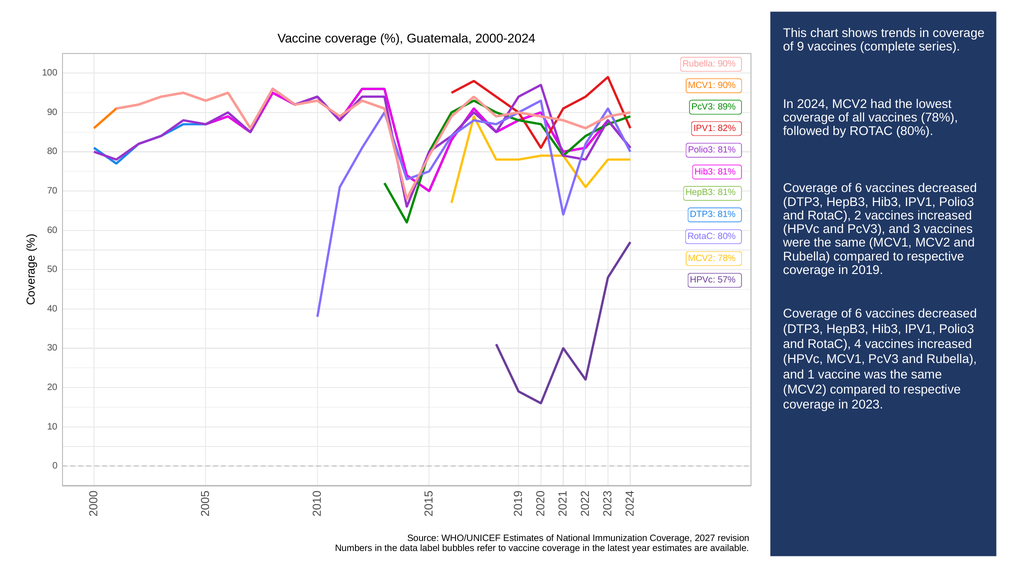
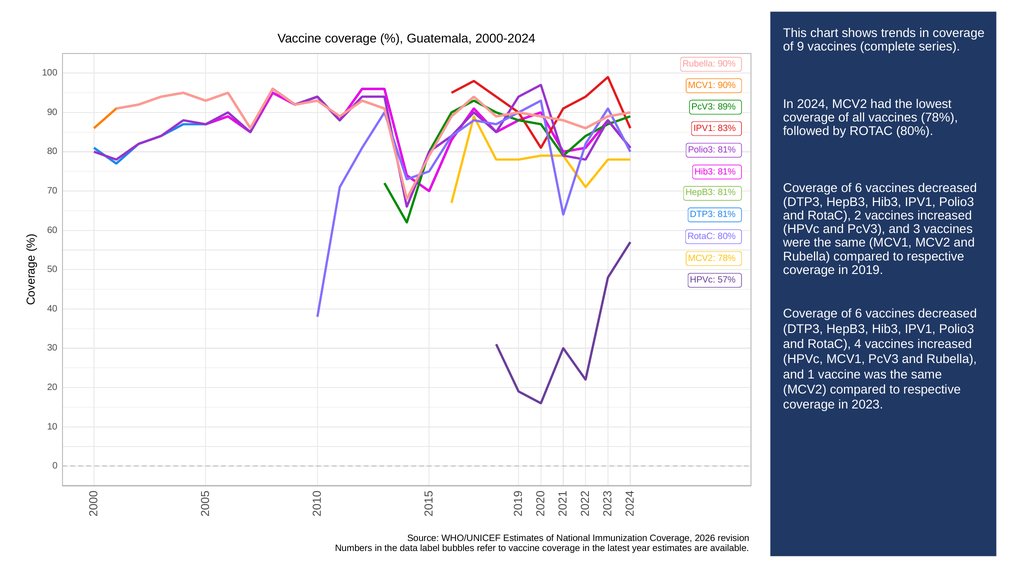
82%: 82% -> 83%
2027: 2027 -> 2026
